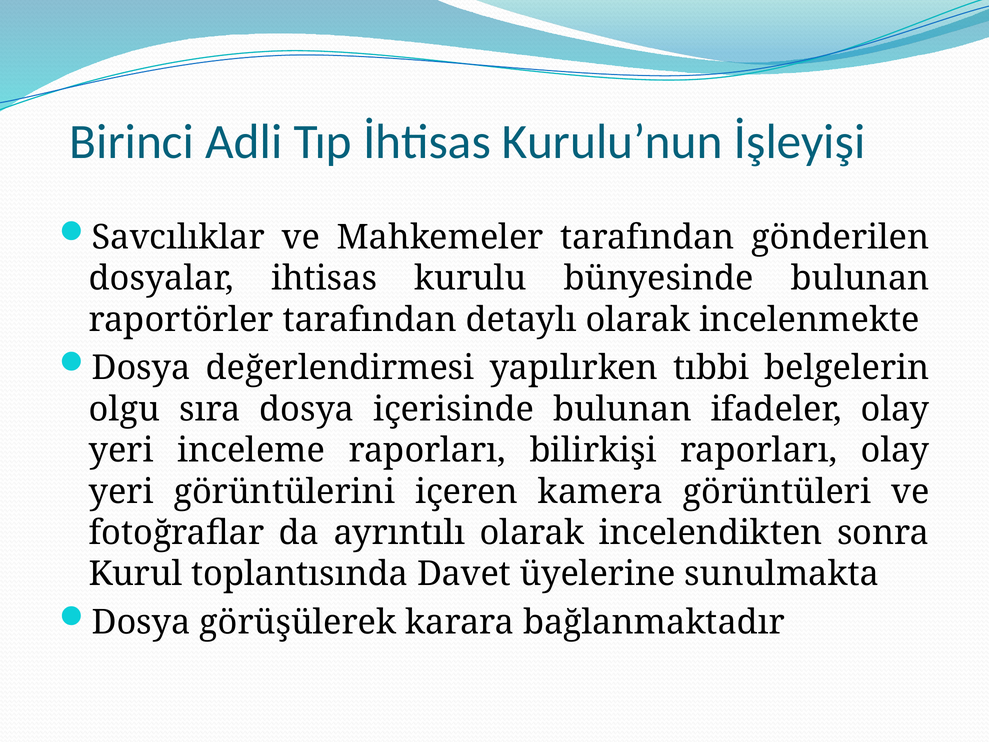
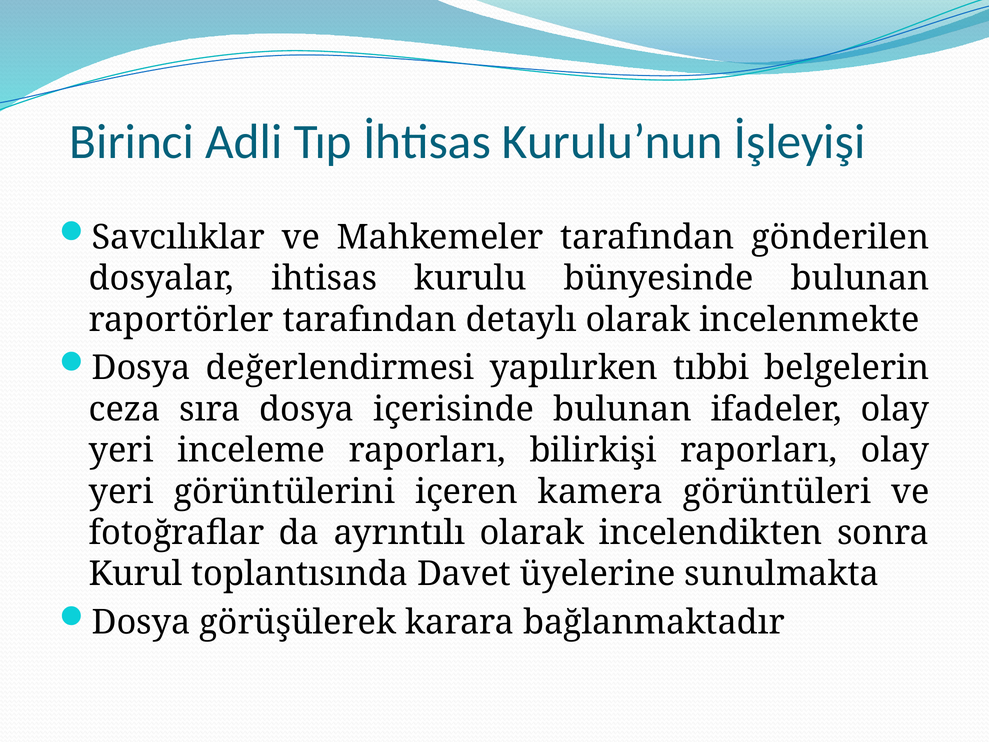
olgu: olgu -> ceza
